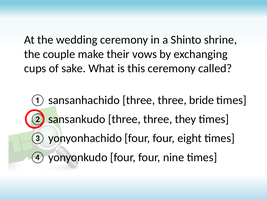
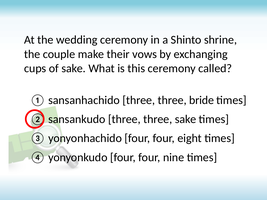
three they: they -> sake
